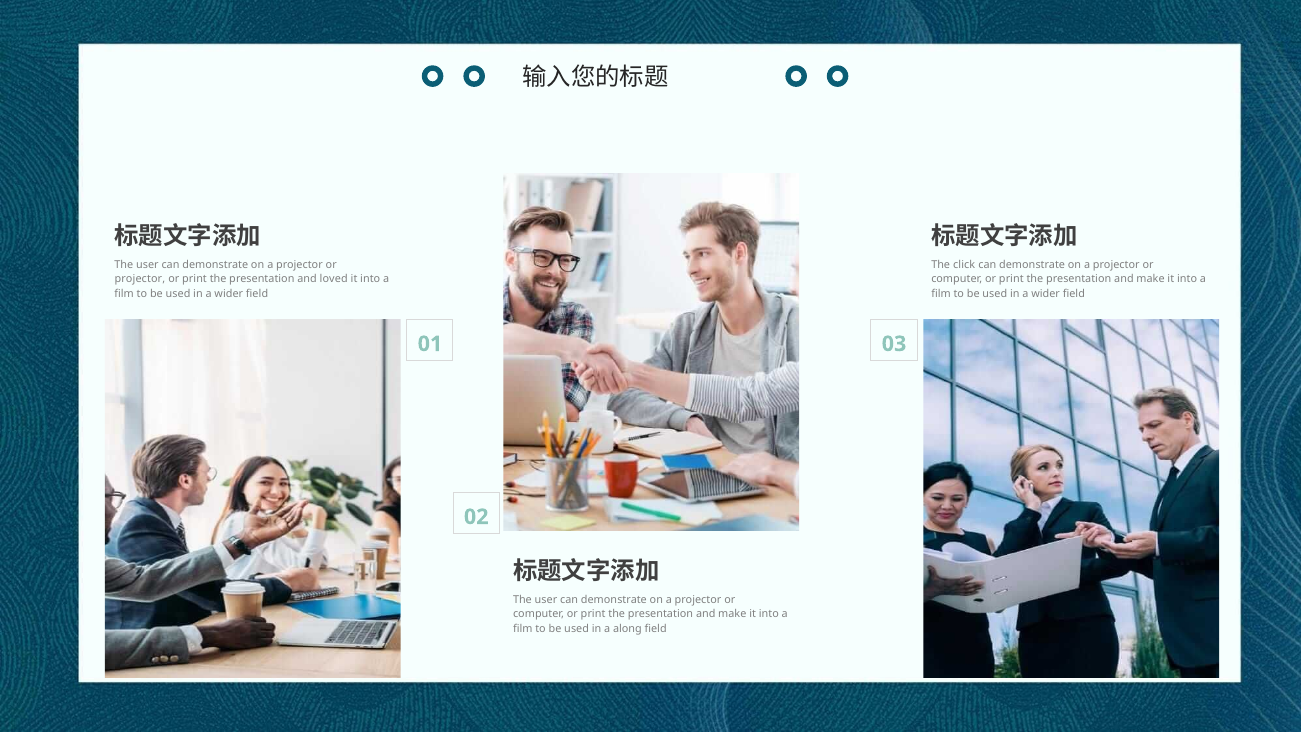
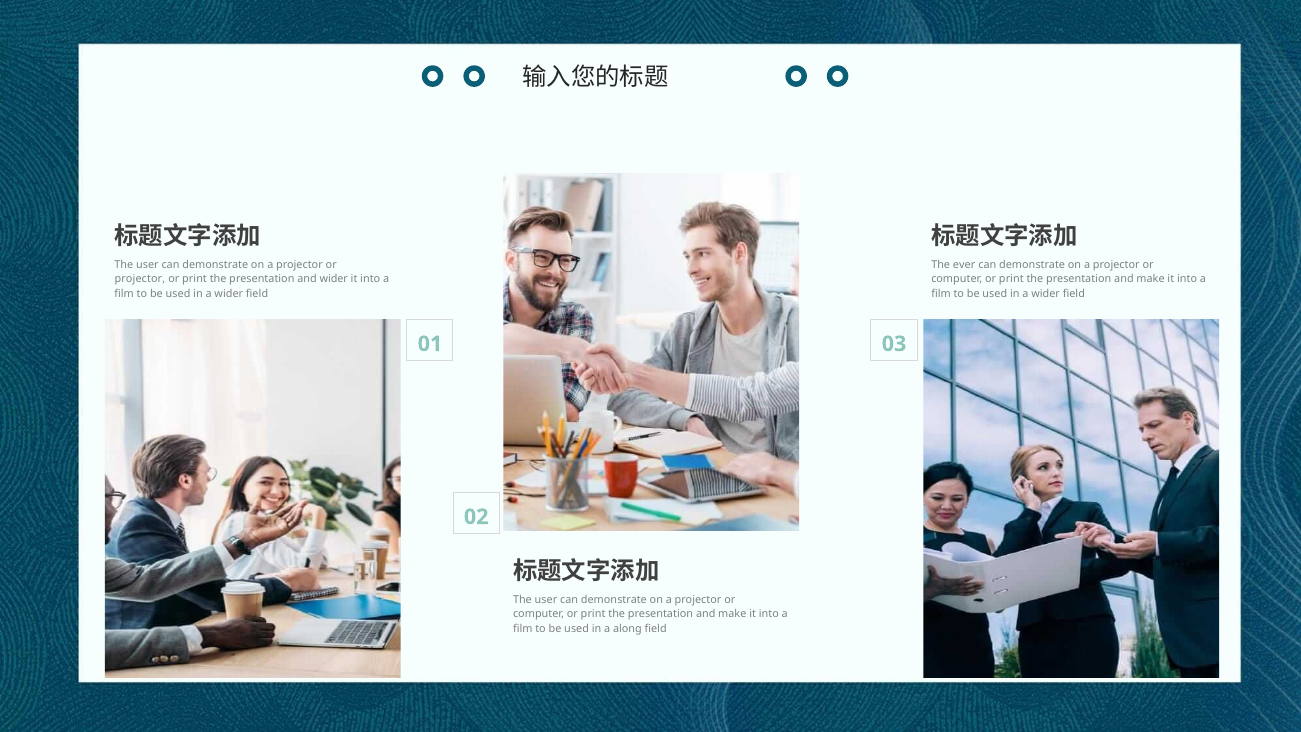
click: click -> ever
and loved: loved -> wider
